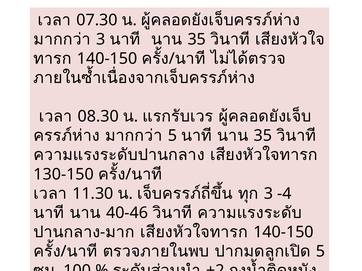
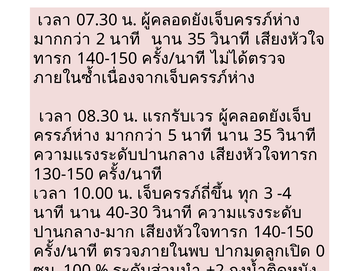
3 at (101, 39): 3 -> 2
11.30: 11.30 -> 10.00
40-46: 40-46 -> 40-30
5 at (321, 252): 5 -> 0
